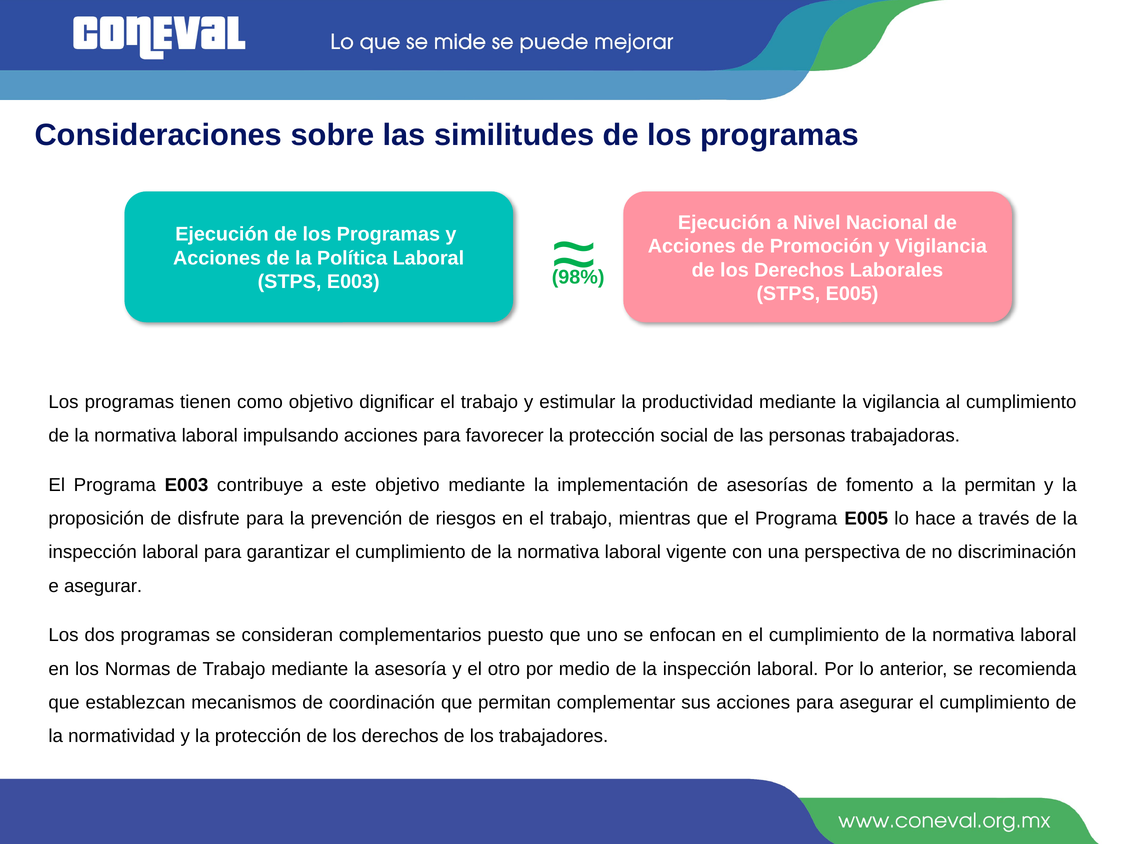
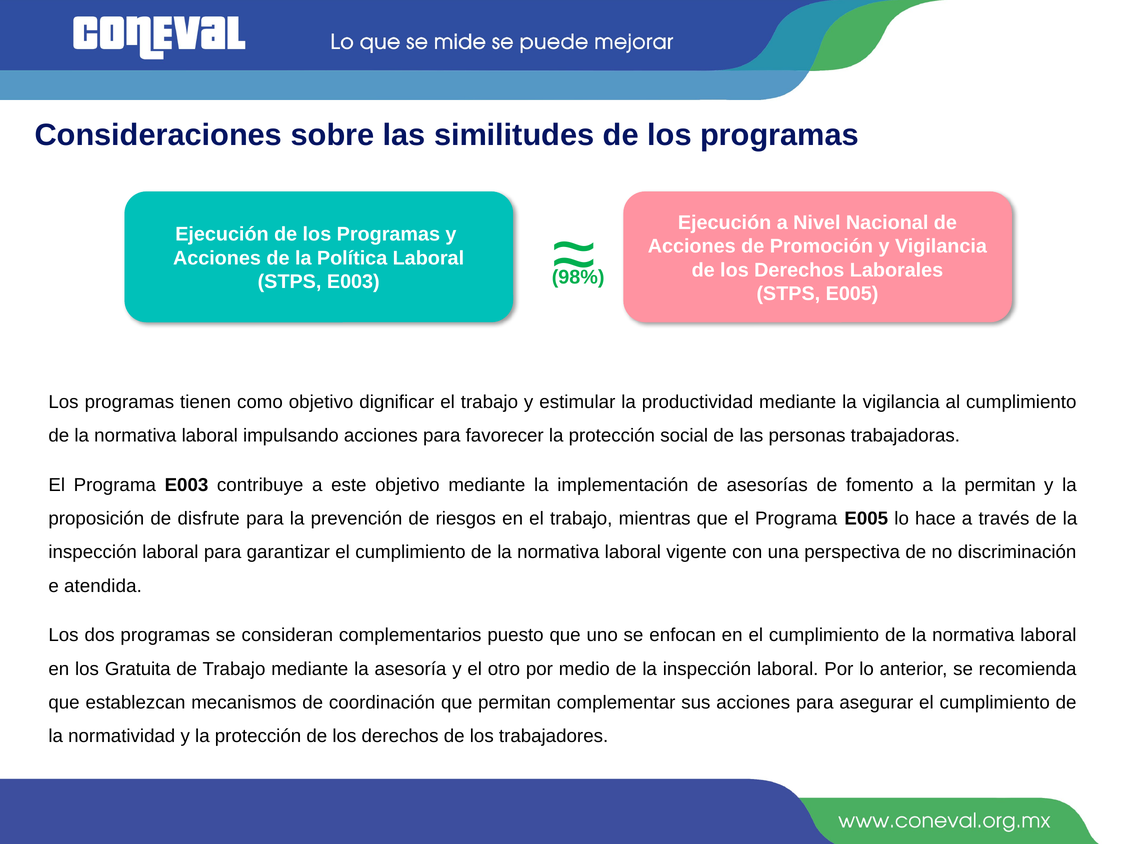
e asegurar: asegurar -> atendida
Normas: Normas -> Gratuita
